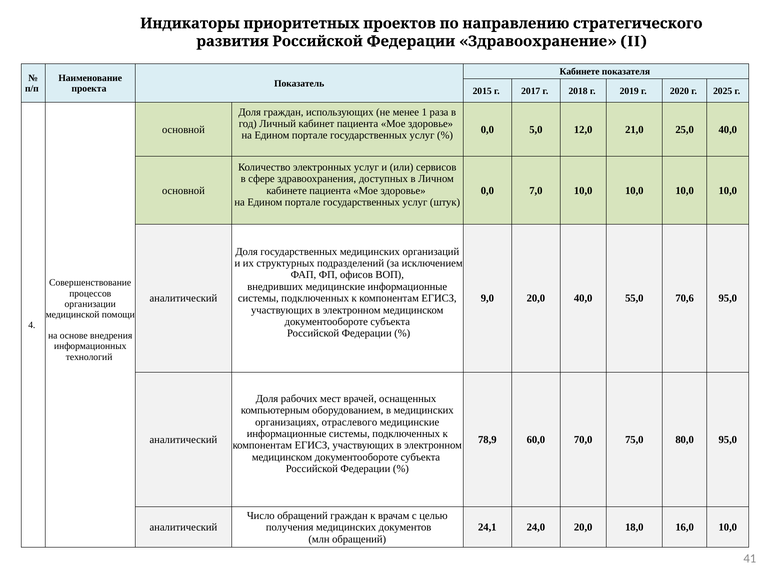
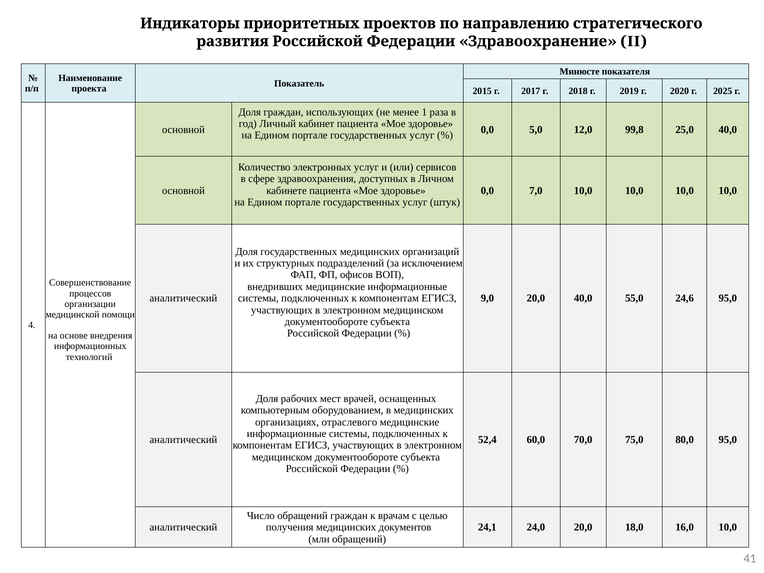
Кабинете at (580, 72): Кабинете -> Минюсте
21,0: 21,0 -> 99,8
70,6: 70,6 -> 24,6
78,9: 78,9 -> 52,4
